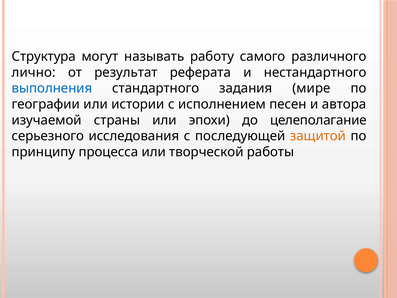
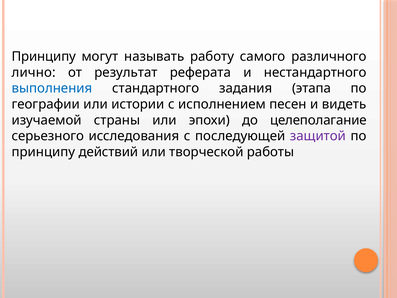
Структура at (44, 57): Структура -> Принципу
мире: мире -> этапа
автора: автора -> видеть
защитой colour: orange -> purple
процесса: процесса -> действий
